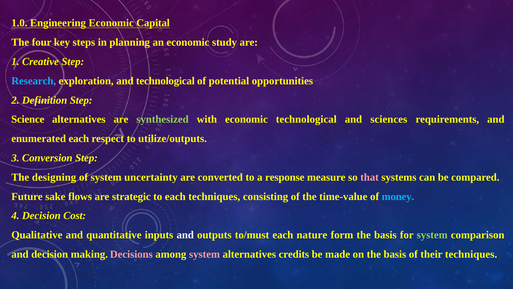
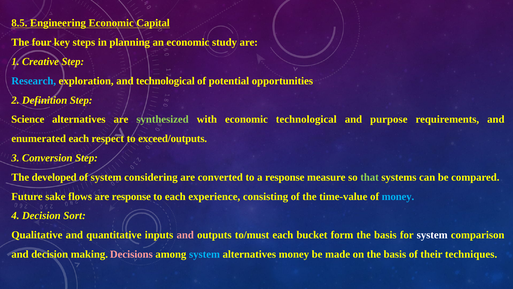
1.0: 1.0 -> 8.5
sciences: sciences -> purpose
utilize/outputs: utilize/outputs -> exceed/outputs
designing: designing -> developed
uncertainty: uncertainty -> considering
that colour: pink -> light green
are strategic: strategic -> response
each techniques: techniques -> experience
Cost: Cost -> Sort
and at (185, 235) colour: white -> pink
nature: nature -> bucket
system at (432, 235) colour: light green -> white
system at (204, 254) colour: pink -> light blue
alternatives credits: credits -> money
